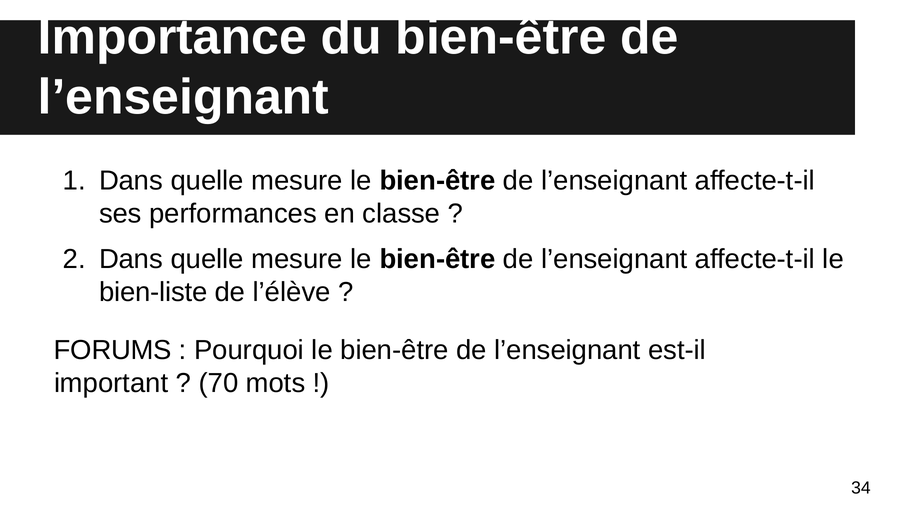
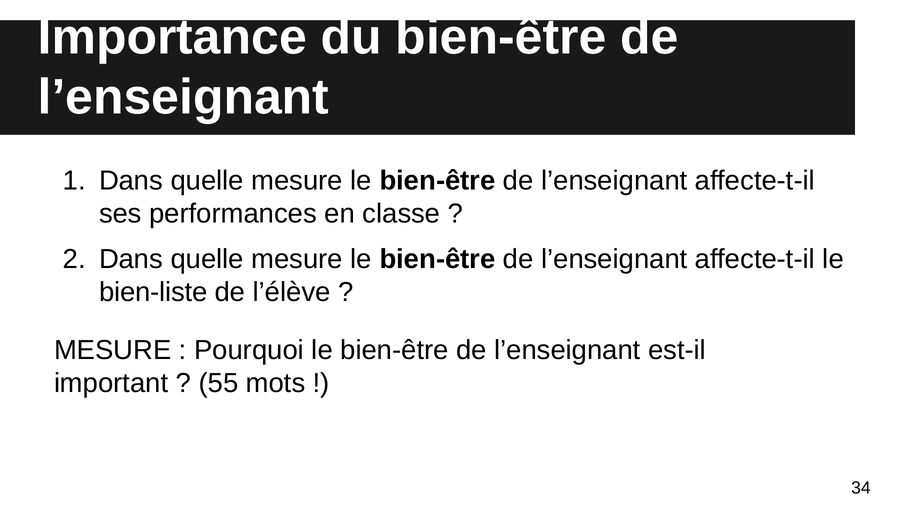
FORUMS at (113, 350): FORUMS -> MESURE
70: 70 -> 55
